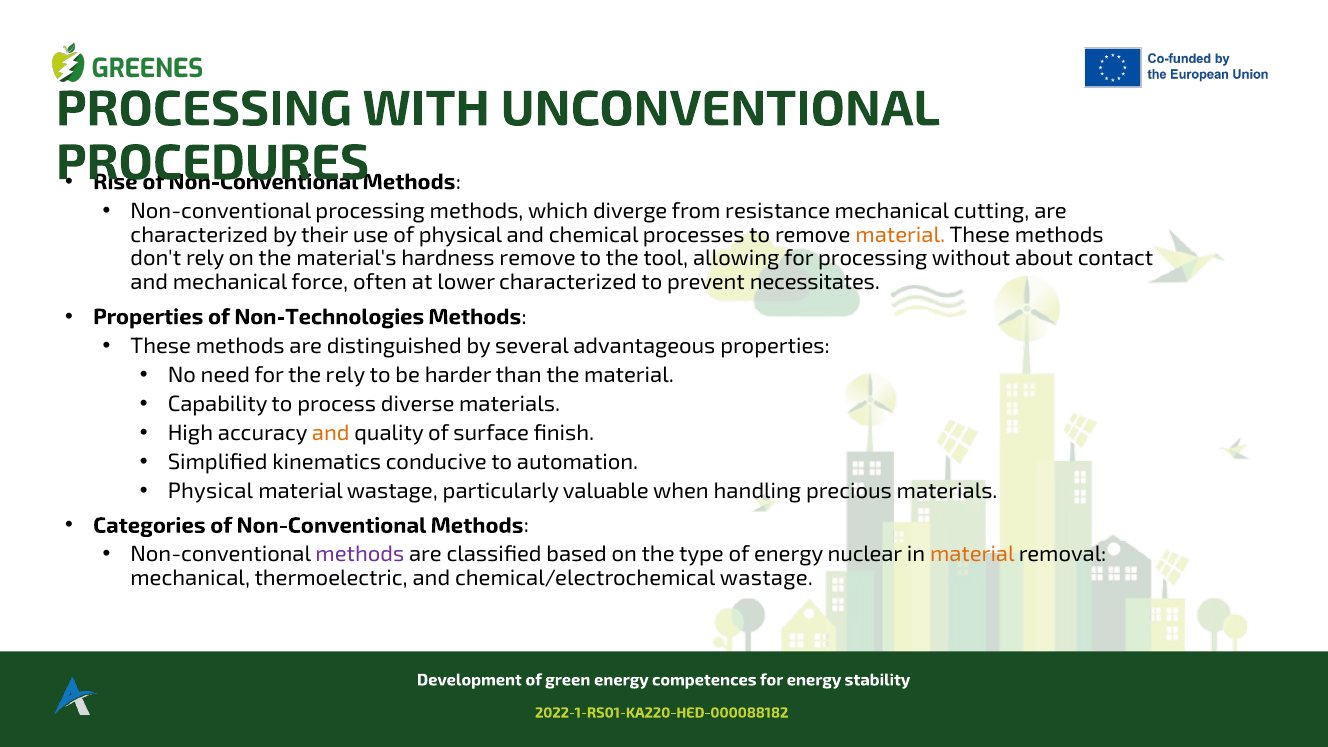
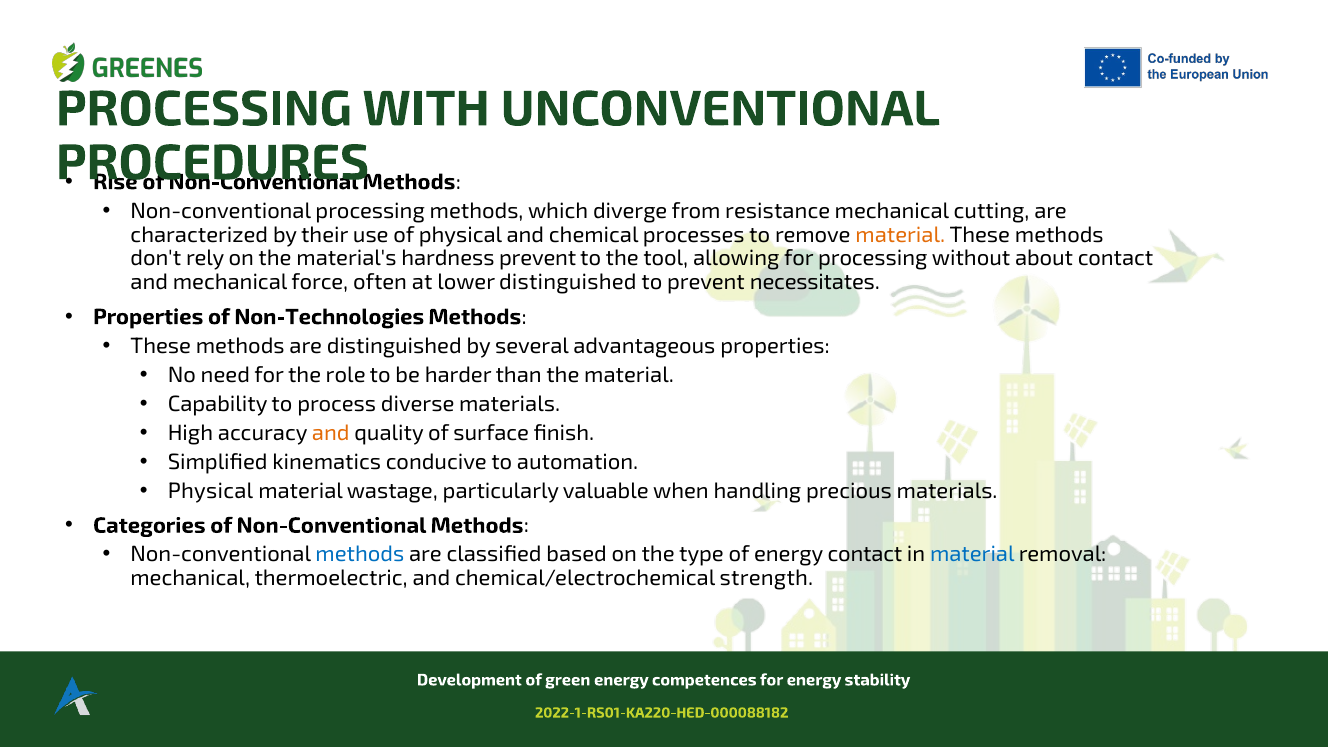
hardness remove: remove -> prevent
lower characterized: characterized -> distinguished
the rely: rely -> role
methods at (360, 554) colour: purple -> blue
energy nuclear: nuclear -> contact
material at (972, 554) colour: orange -> blue
chemical/electrochemical wastage: wastage -> strength
